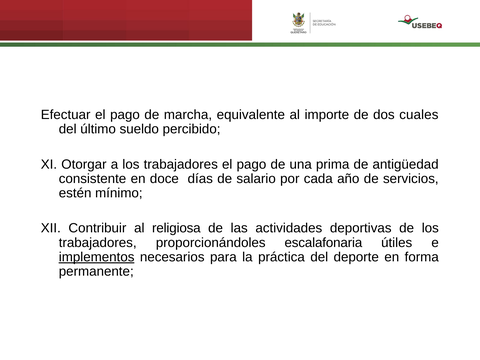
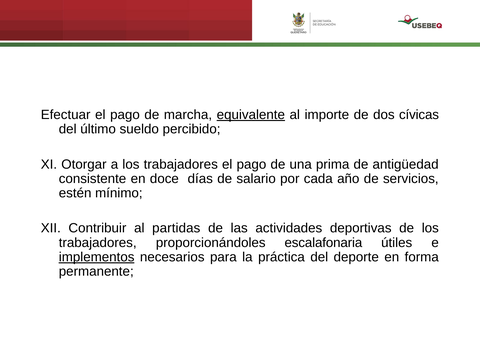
equivalente underline: none -> present
cuales: cuales -> cívicas
religiosa: religiosa -> partidas
